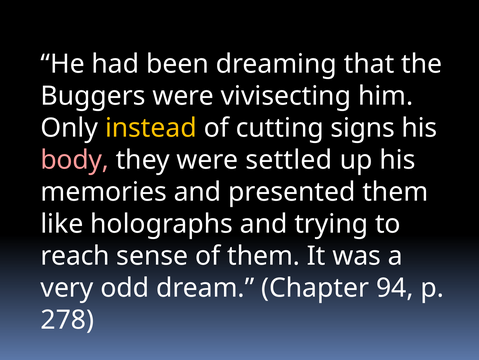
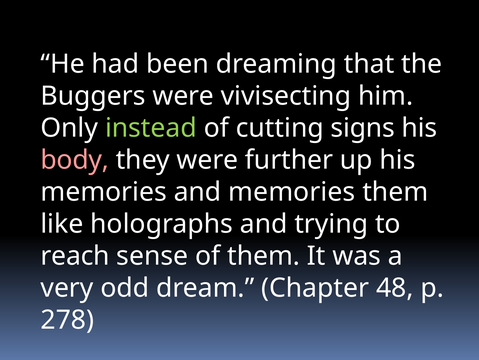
instead colour: yellow -> light green
settled: settled -> further
and presented: presented -> memories
94: 94 -> 48
